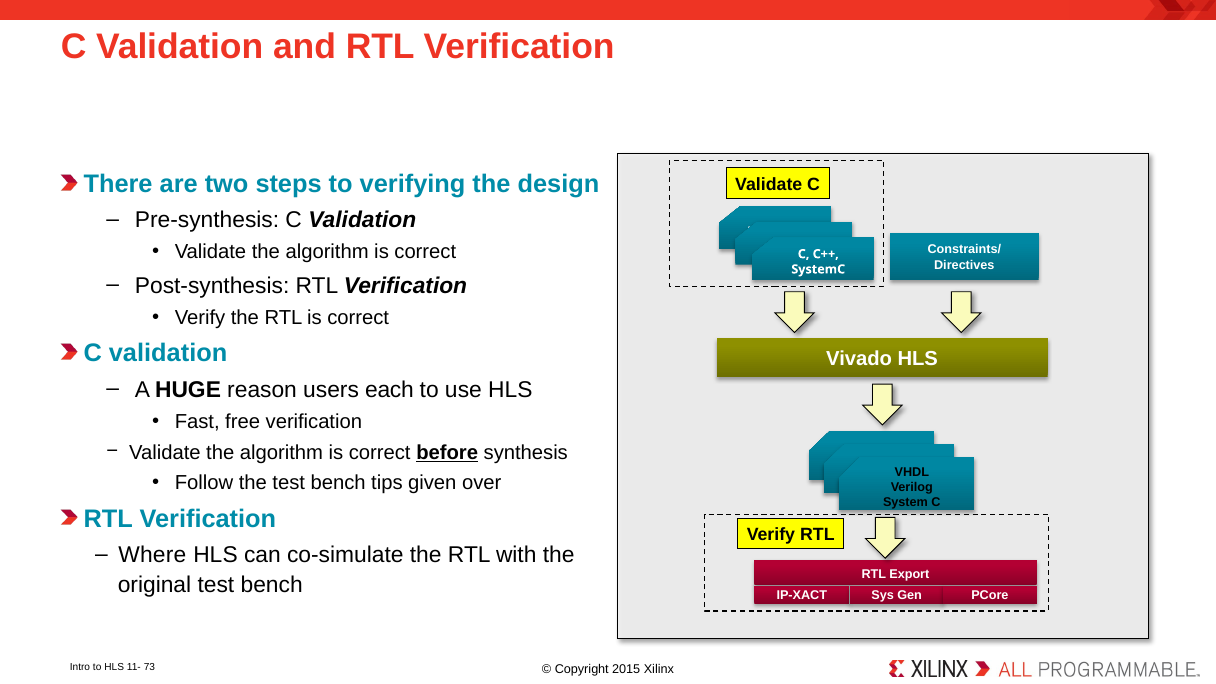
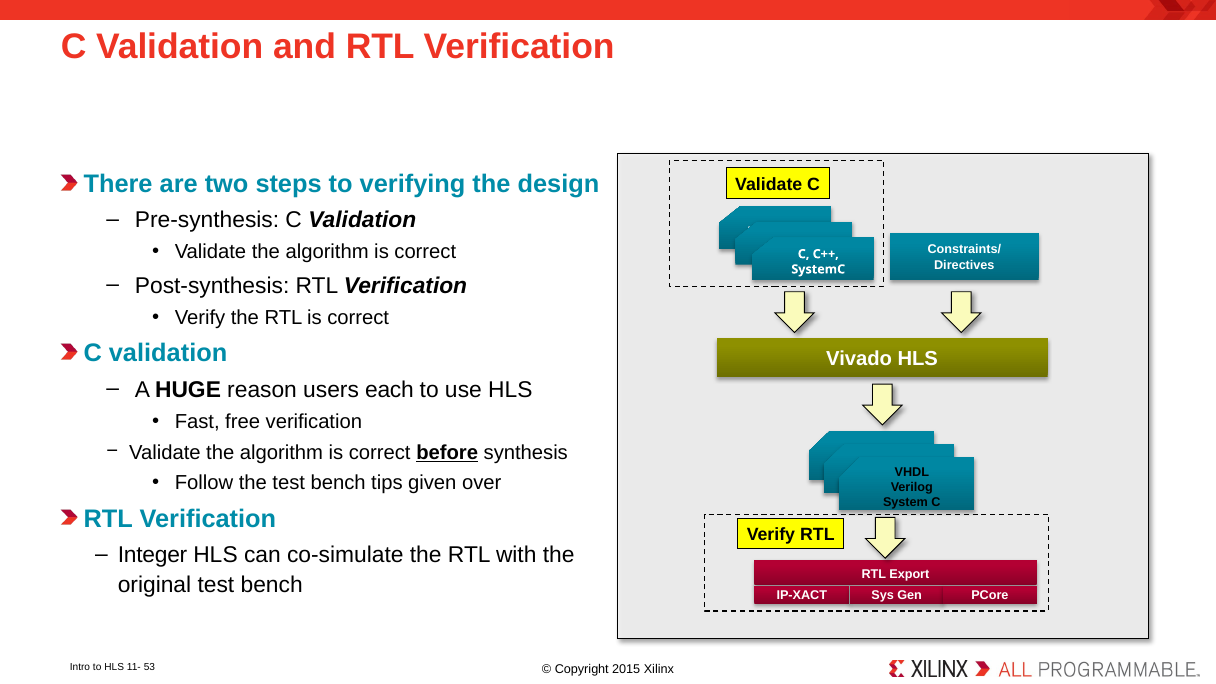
Where: Where -> Integer
73: 73 -> 53
